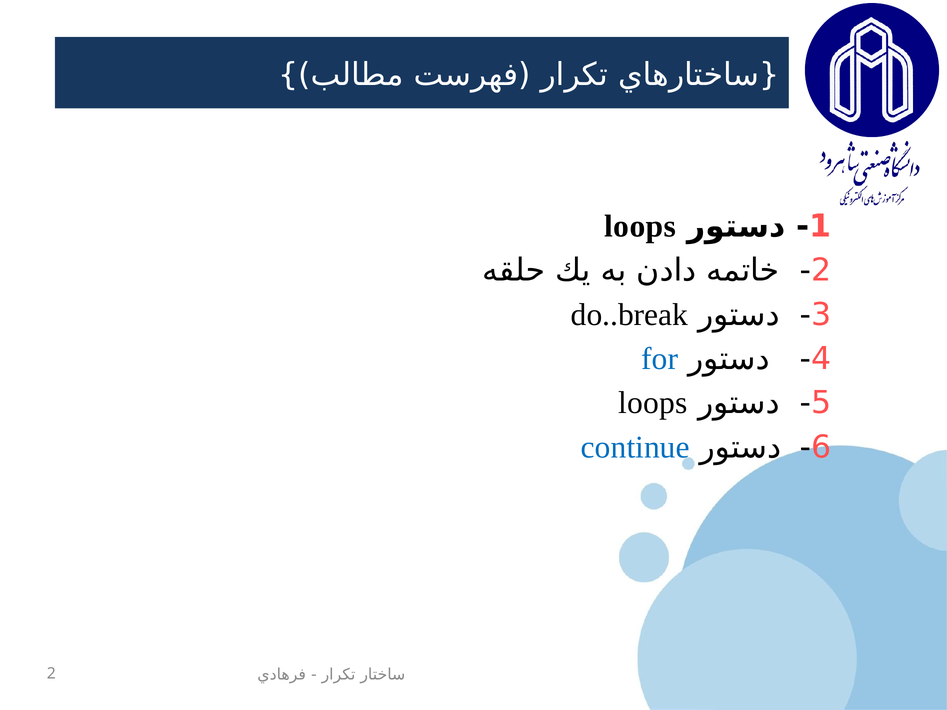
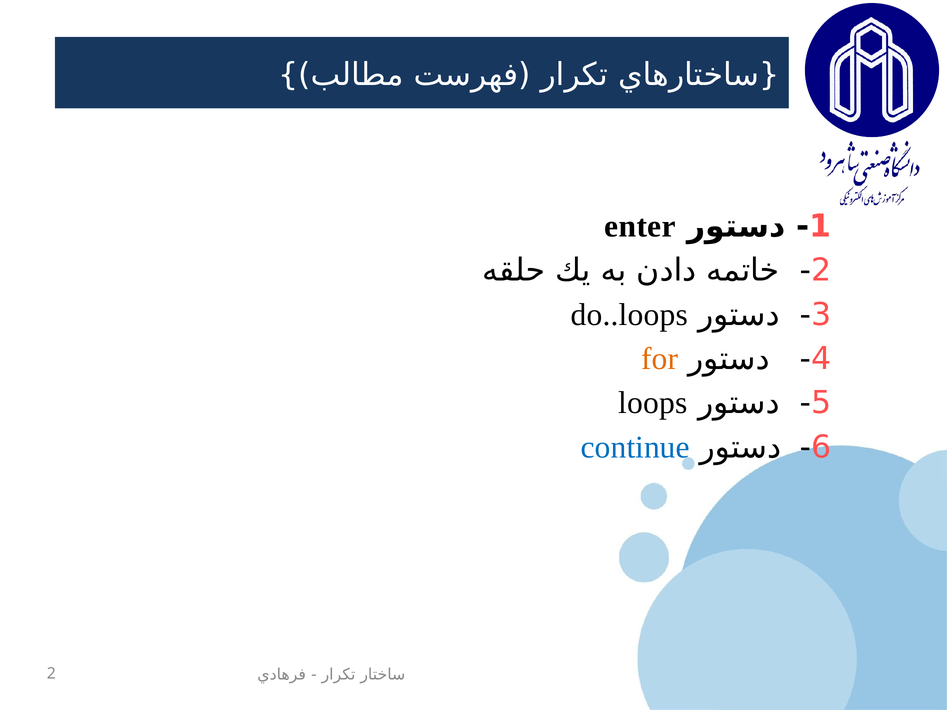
loops at (640, 226): loops -> enter
do..break: do..break -> do..loops
for colour: blue -> orange
